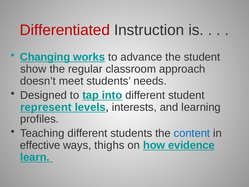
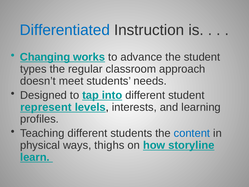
Differentiated colour: red -> blue
show: show -> types
effective: effective -> physical
evidence: evidence -> storyline
